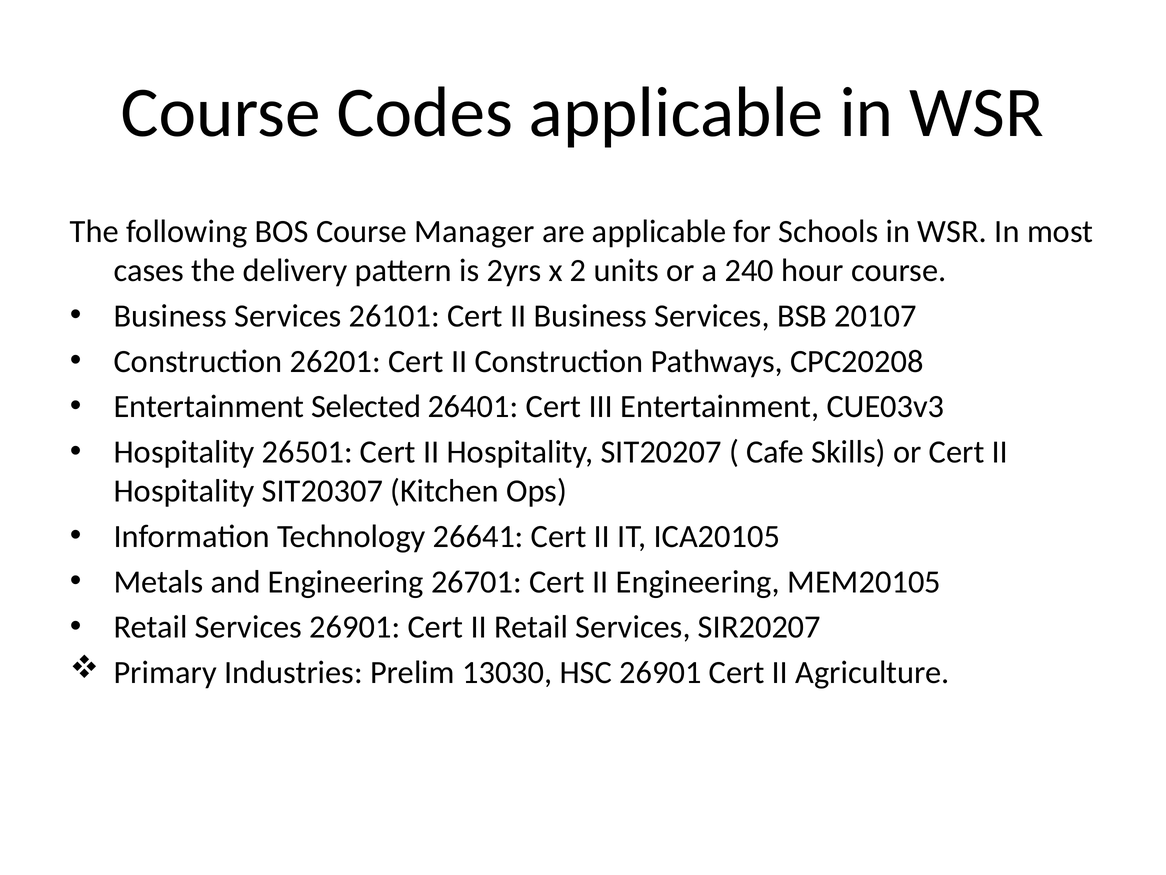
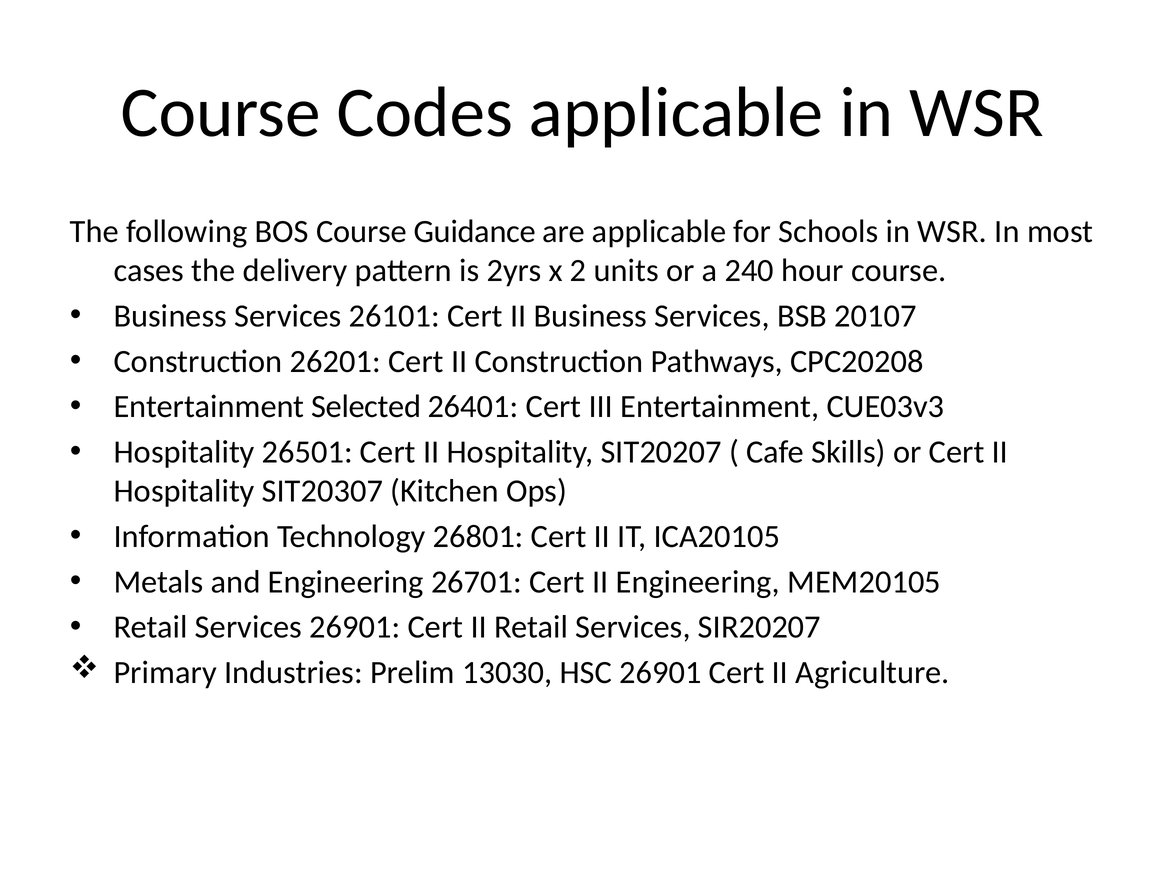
Manager: Manager -> Guidance
26641: 26641 -> 26801
